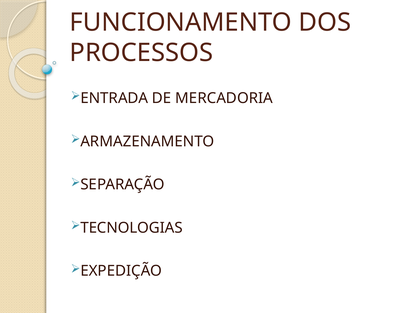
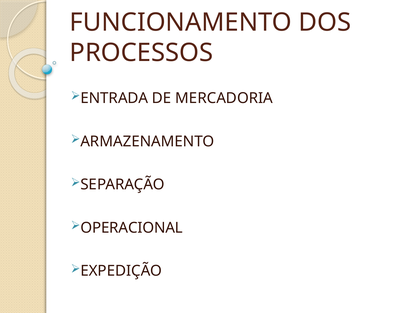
TECNOLOGIAS: TECNOLOGIAS -> OPERACIONAL
